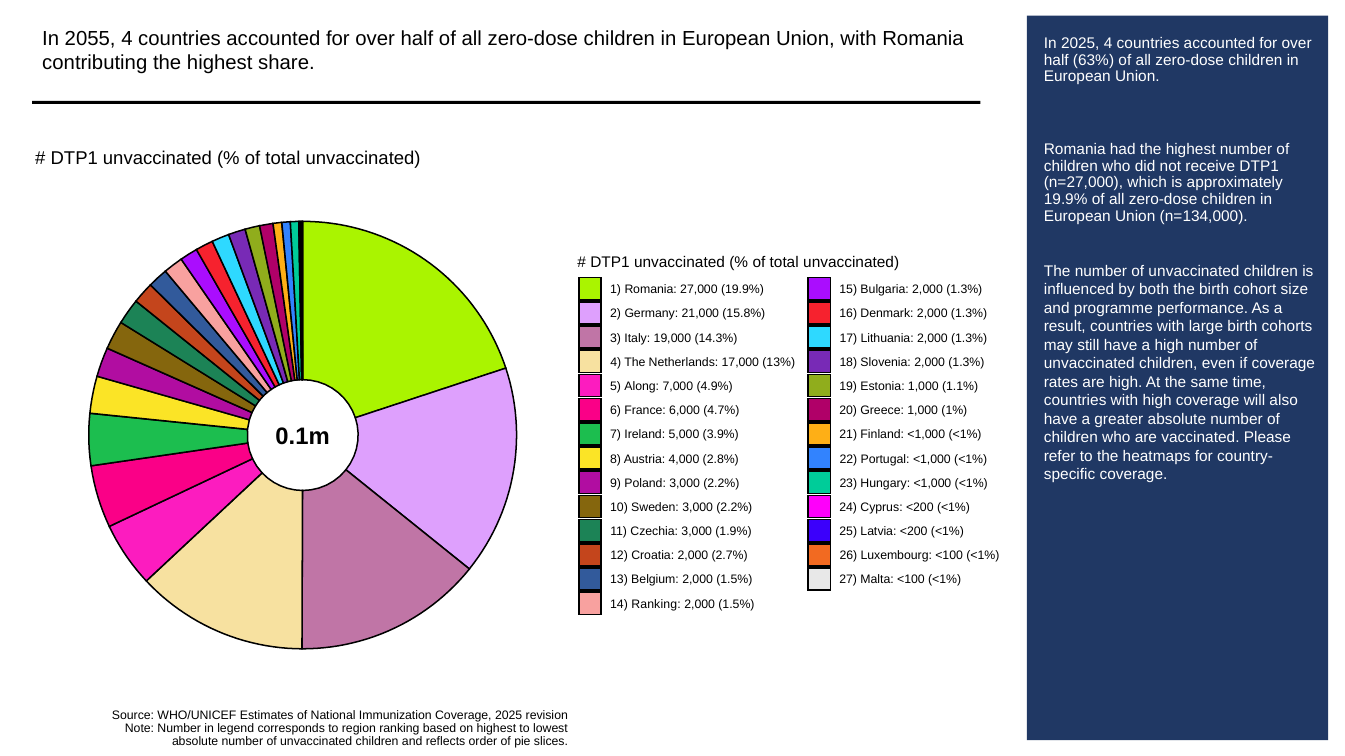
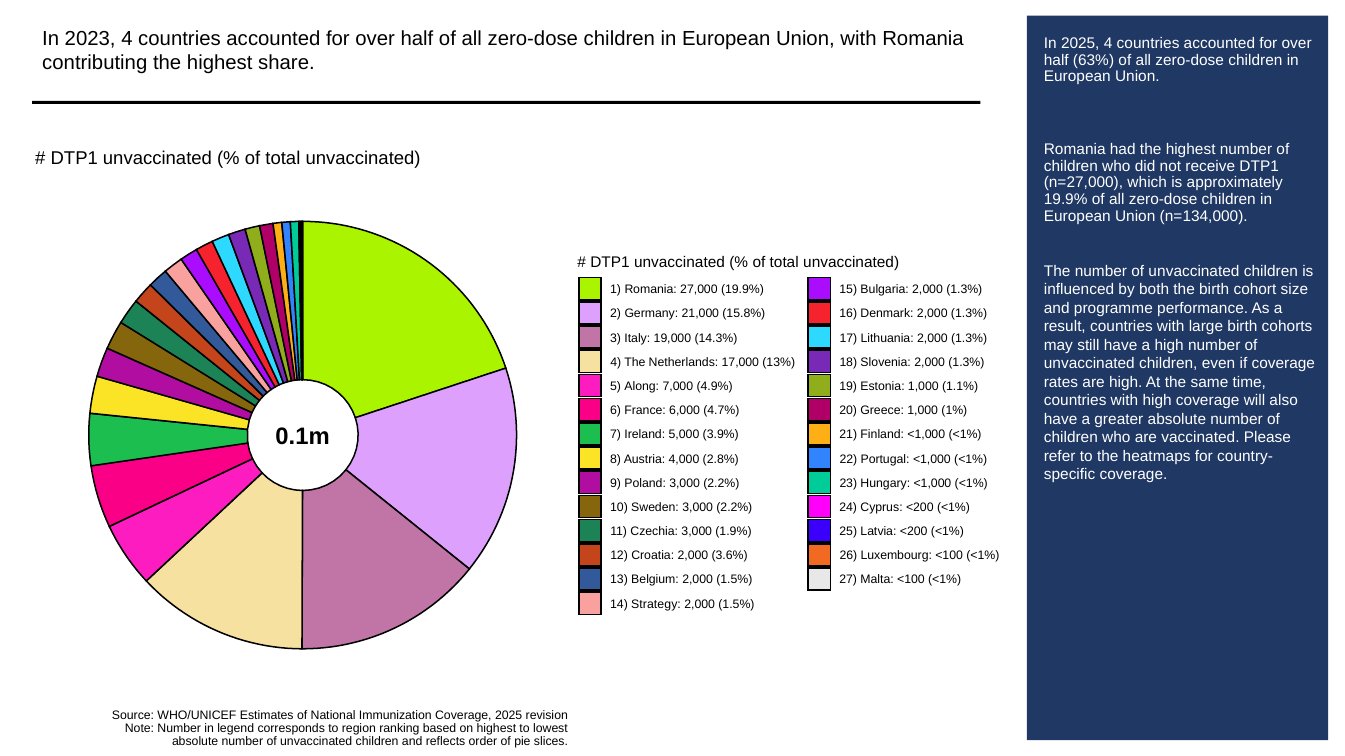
2055: 2055 -> 2023
2.7%: 2.7% -> 3.6%
14 Ranking: Ranking -> Strategy
